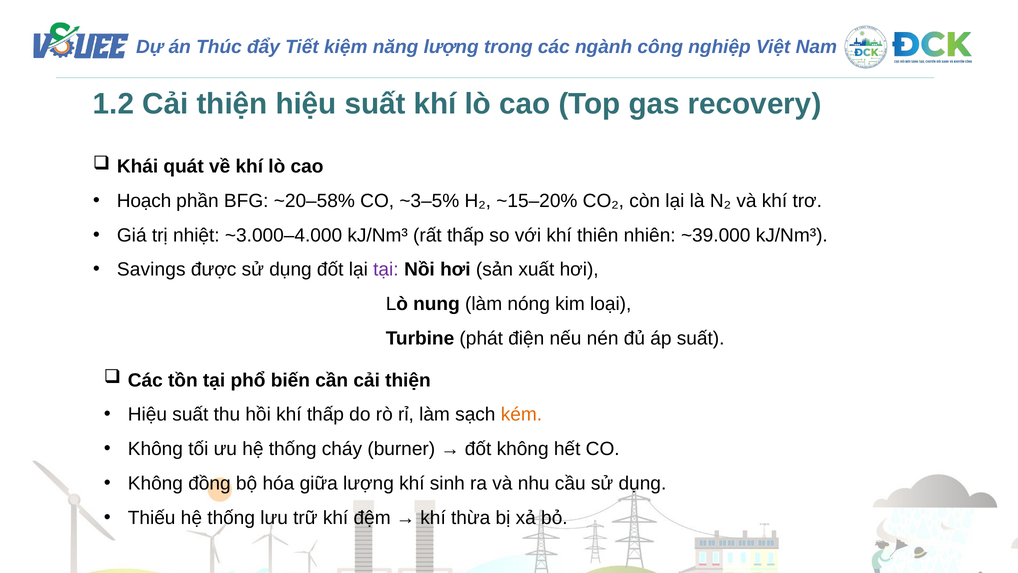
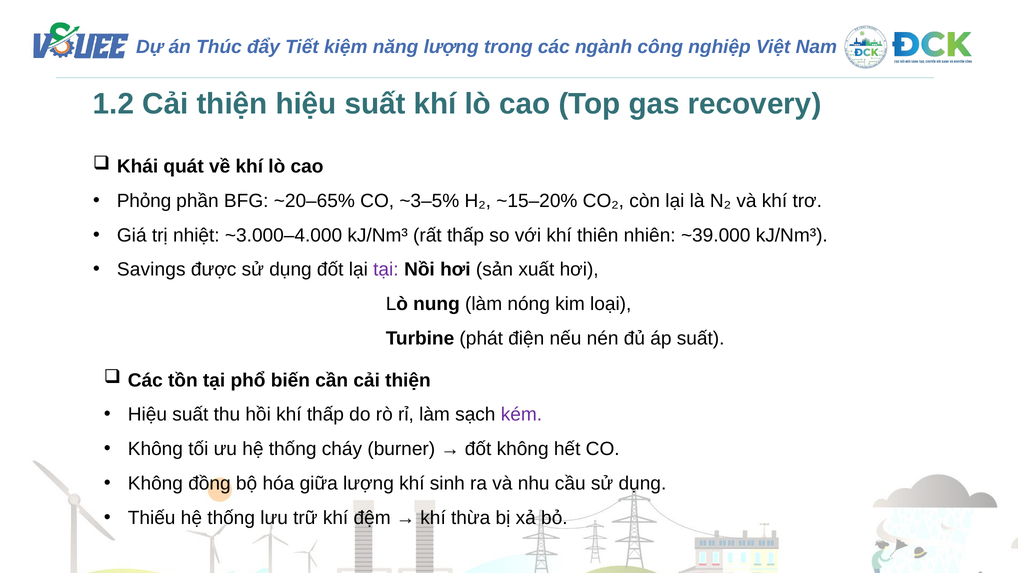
Hoạch: Hoạch -> Phỏng
~20–58%: ~20–58% -> ~20–65%
kém colour: orange -> purple
